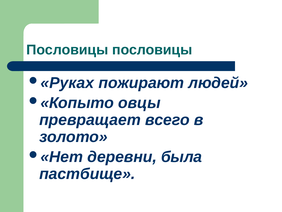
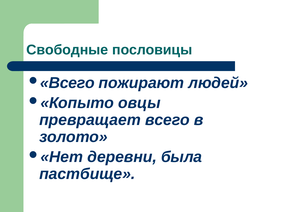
Пословицы at (67, 50): Пословицы -> Свободные
Руках at (67, 83): Руках -> Всего
